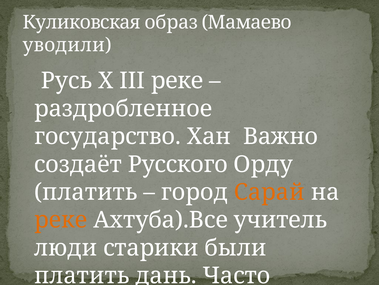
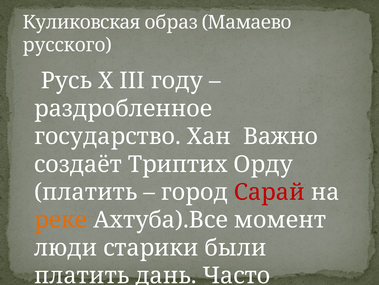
уводили at (67, 45): уводили -> русского
III реке: реке -> году
Русского: Русского -> Триптих
Сарай colour: orange -> red
учитель: учитель -> момент
